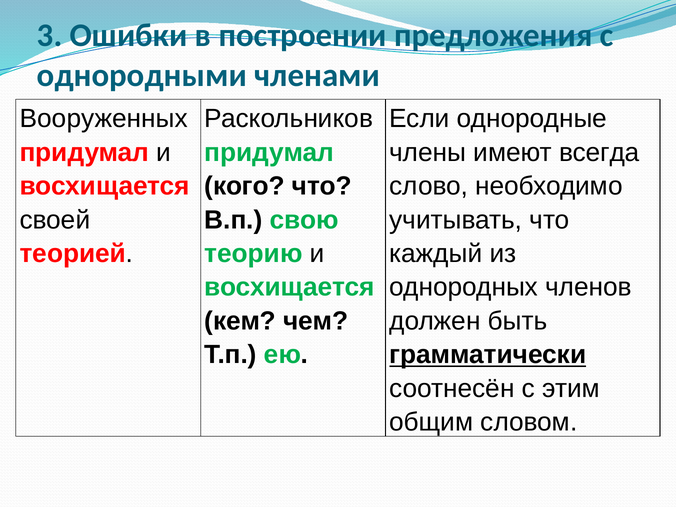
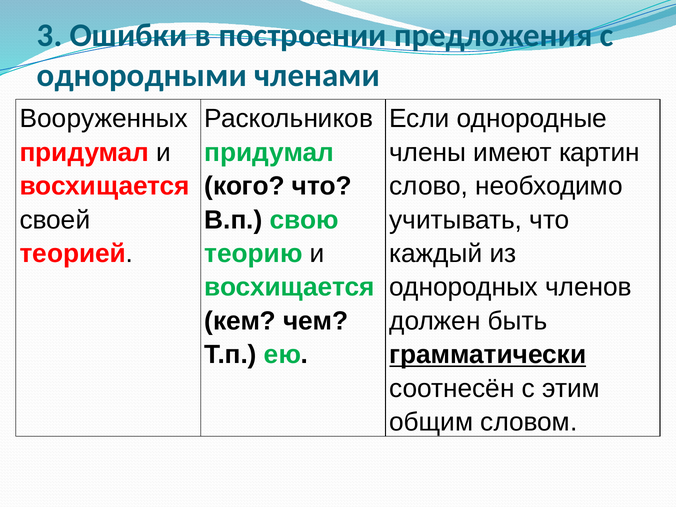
всегда: всегда -> картин
